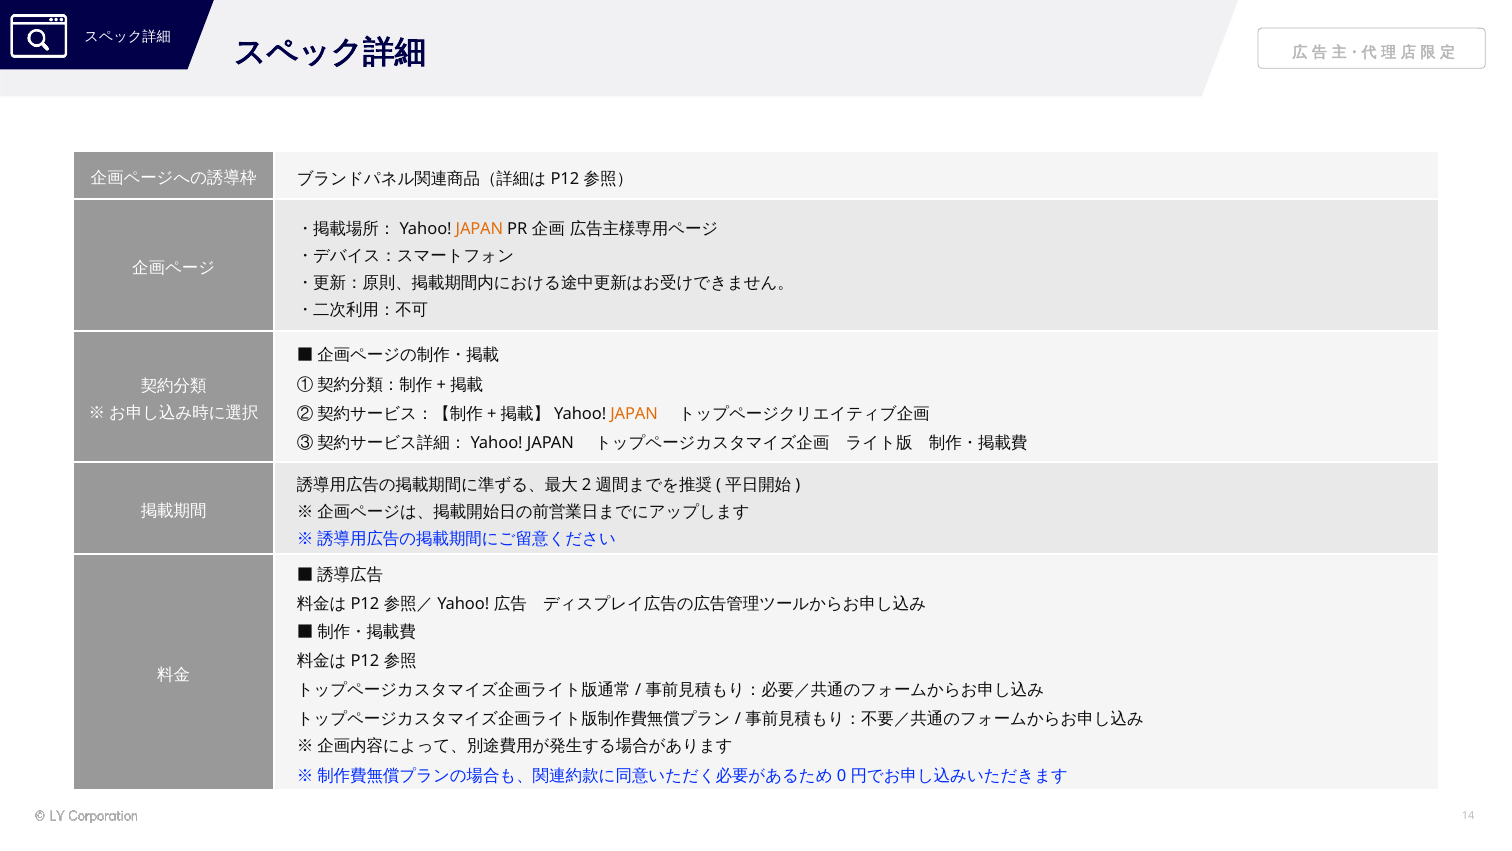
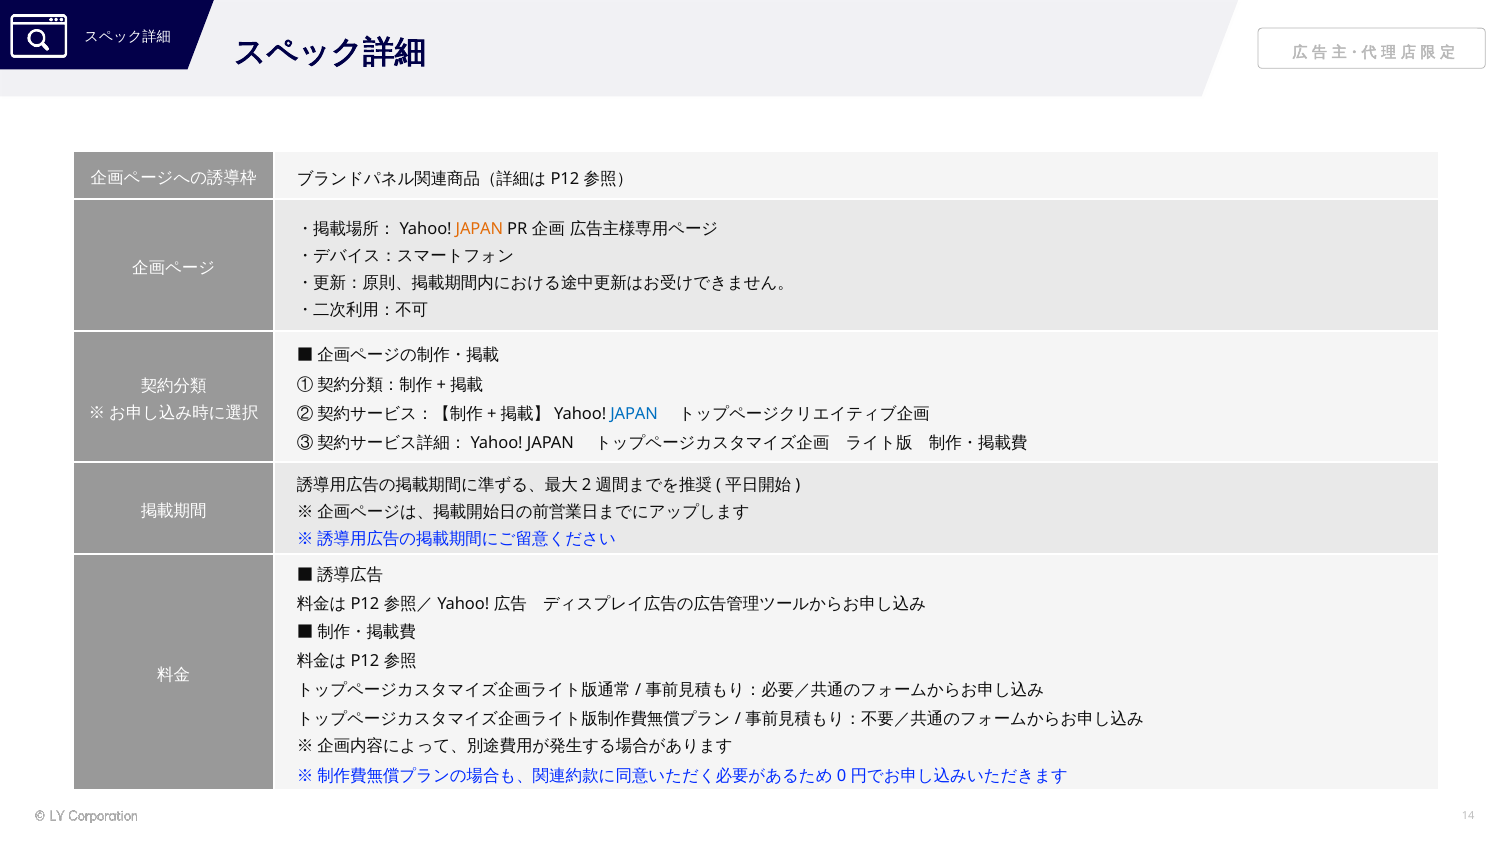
JAPAN at (634, 414) colour: orange -> blue
